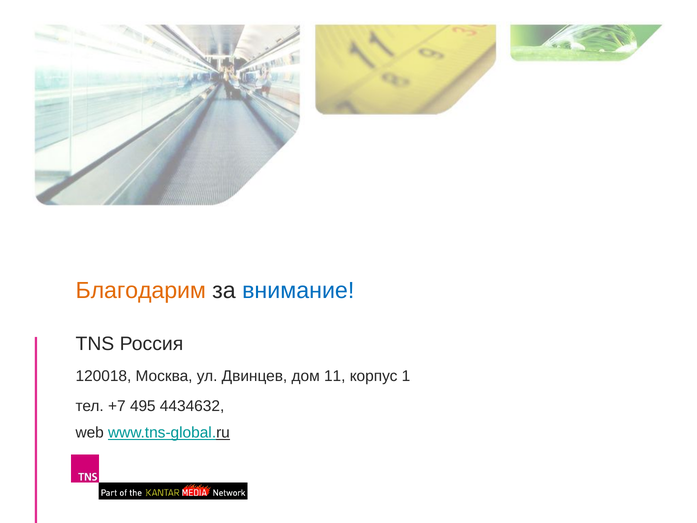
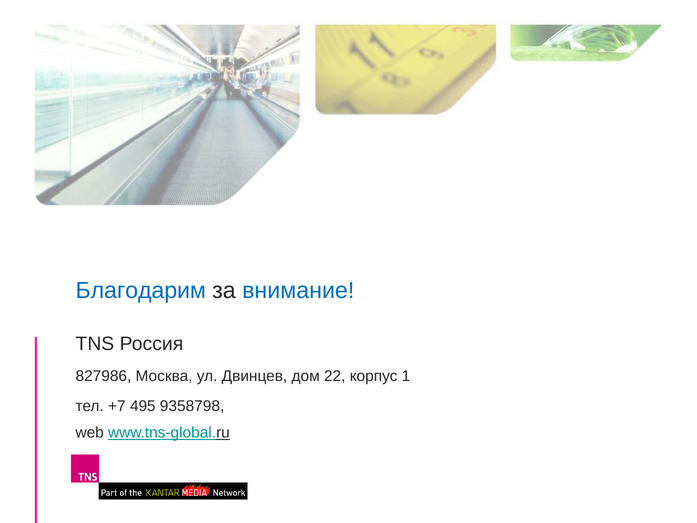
Благодарим colour: orange -> blue
120018: 120018 -> 827986
11: 11 -> 22
4434632: 4434632 -> 9358798
